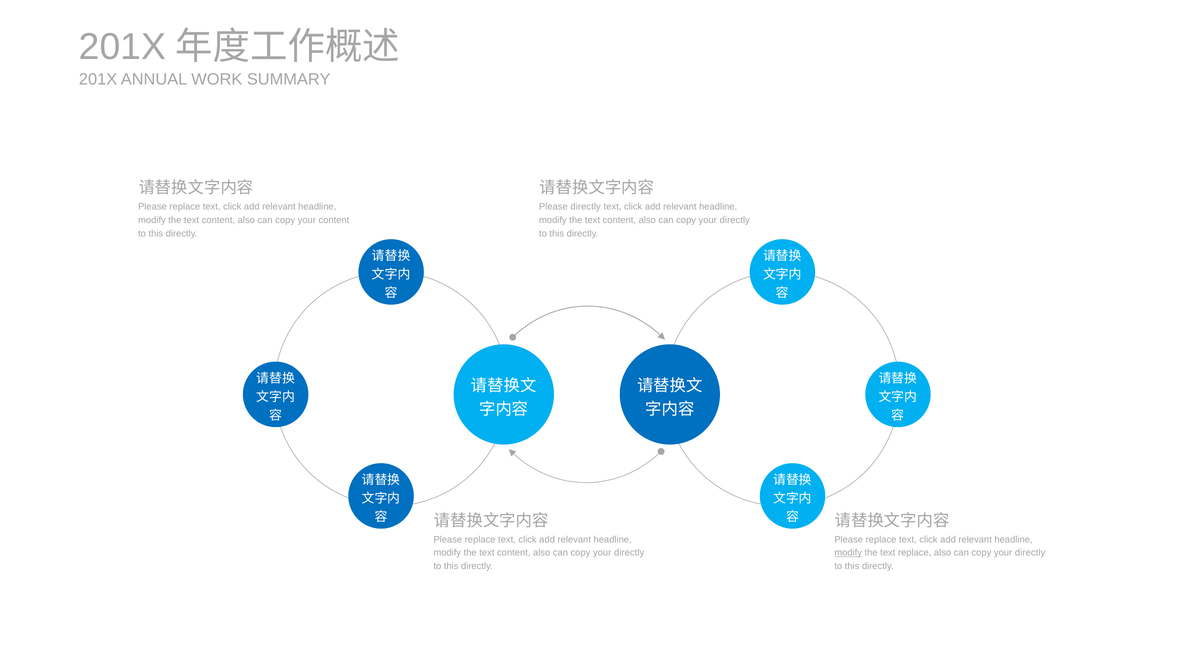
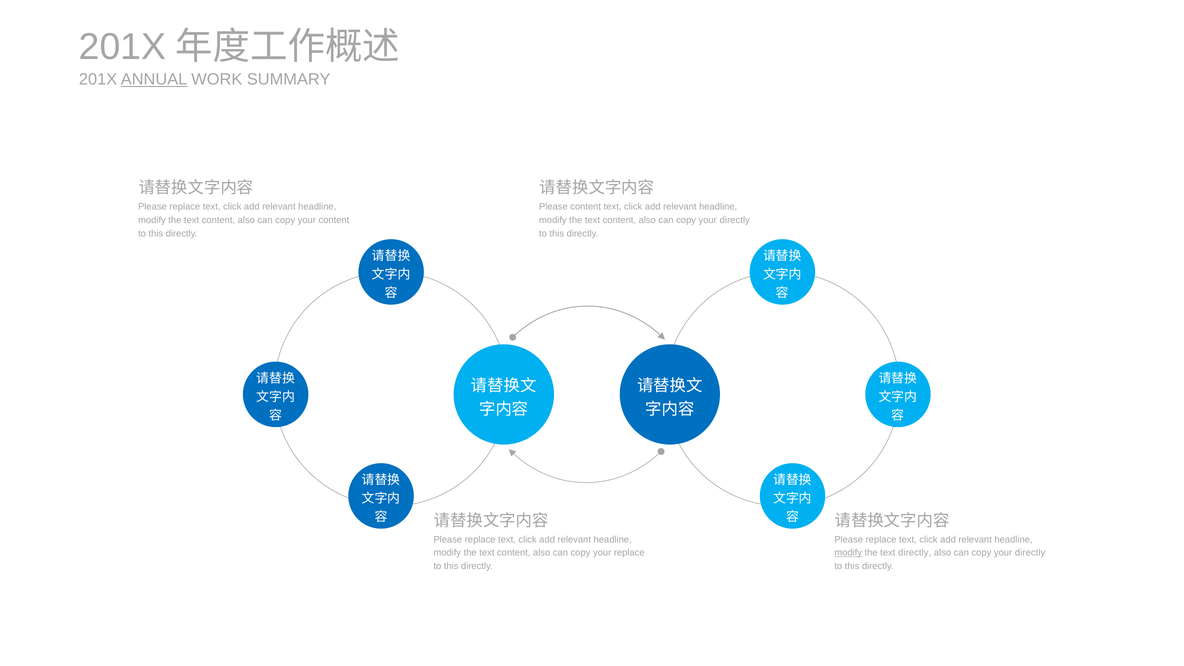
ANNUAL underline: none -> present
Please directly: directly -> content
directly at (629, 553): directly -> replace
text replace: replace -> directly
